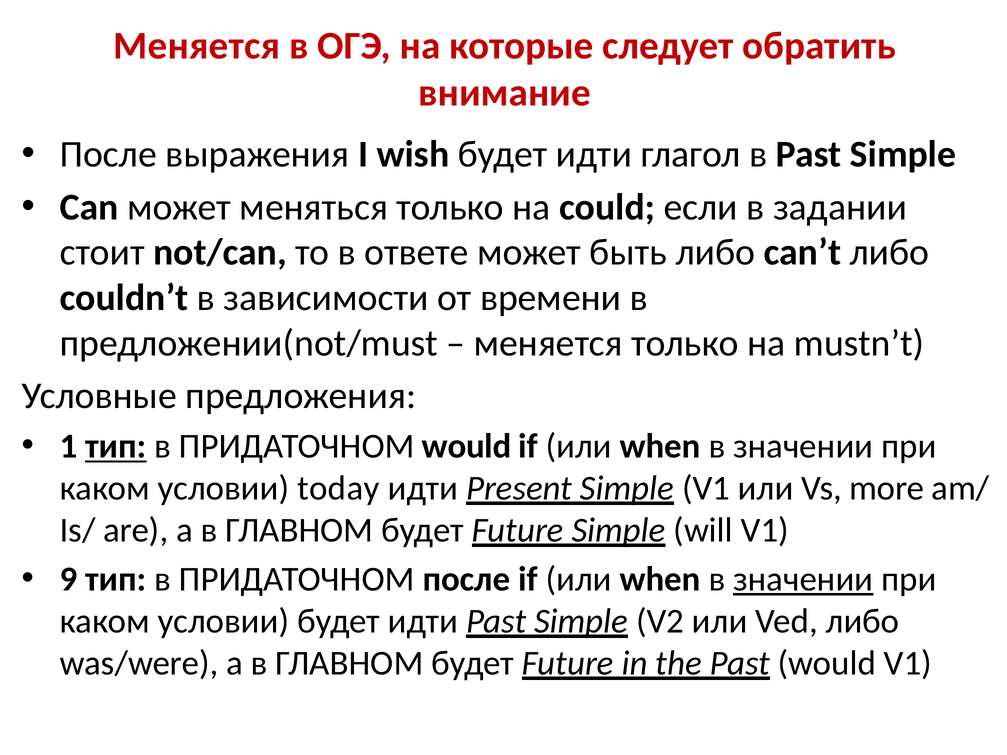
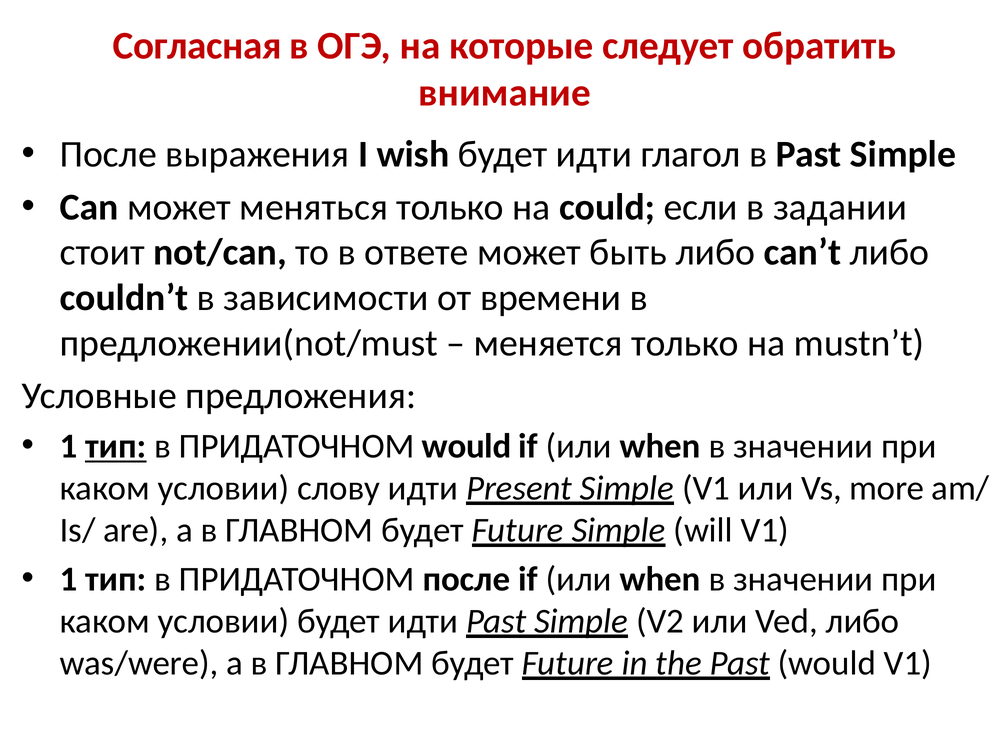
Меняется at (197, 46): Меняется -> Согласная
today: today -> слову
9 at (69, 579): 9 -> 1
значении at (803, 579) underline: present -> none
